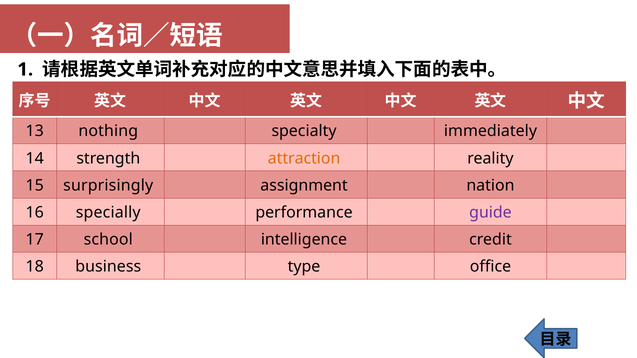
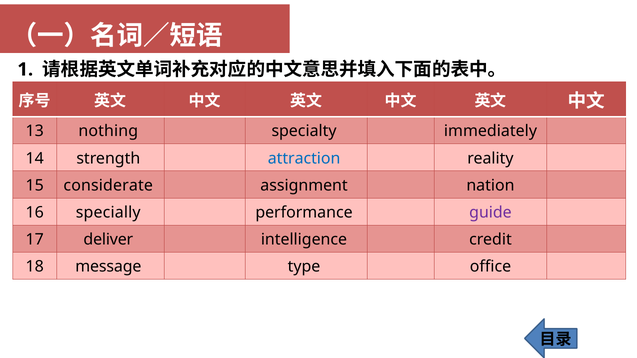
attraction colour: orange -> blue
surprisingly: surprisingly -> considerate
school: school -> deliver
business: business -> message
